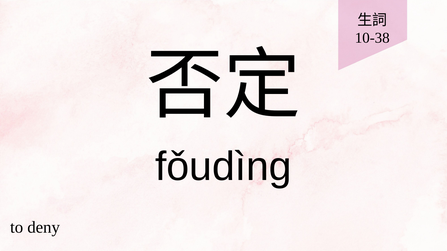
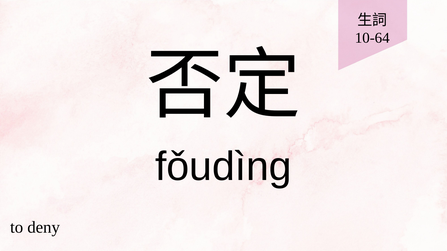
10-38: 10-38 -> 10-64
